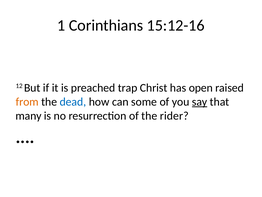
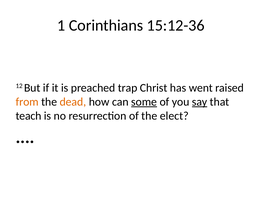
15:12-16: 15:12-16 -> 15:12-36
open: open -> went
dead colour: blue -> orange
some underline: none -> present
many: many -> teach
rider: rider -> elect
